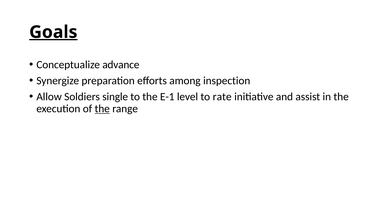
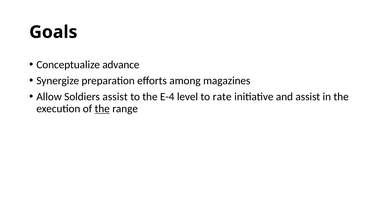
Goals underline: present -> none
inspection: inspection -> magazines
Soldiers single: single -> assist
E-1: E-1 -> E-4
